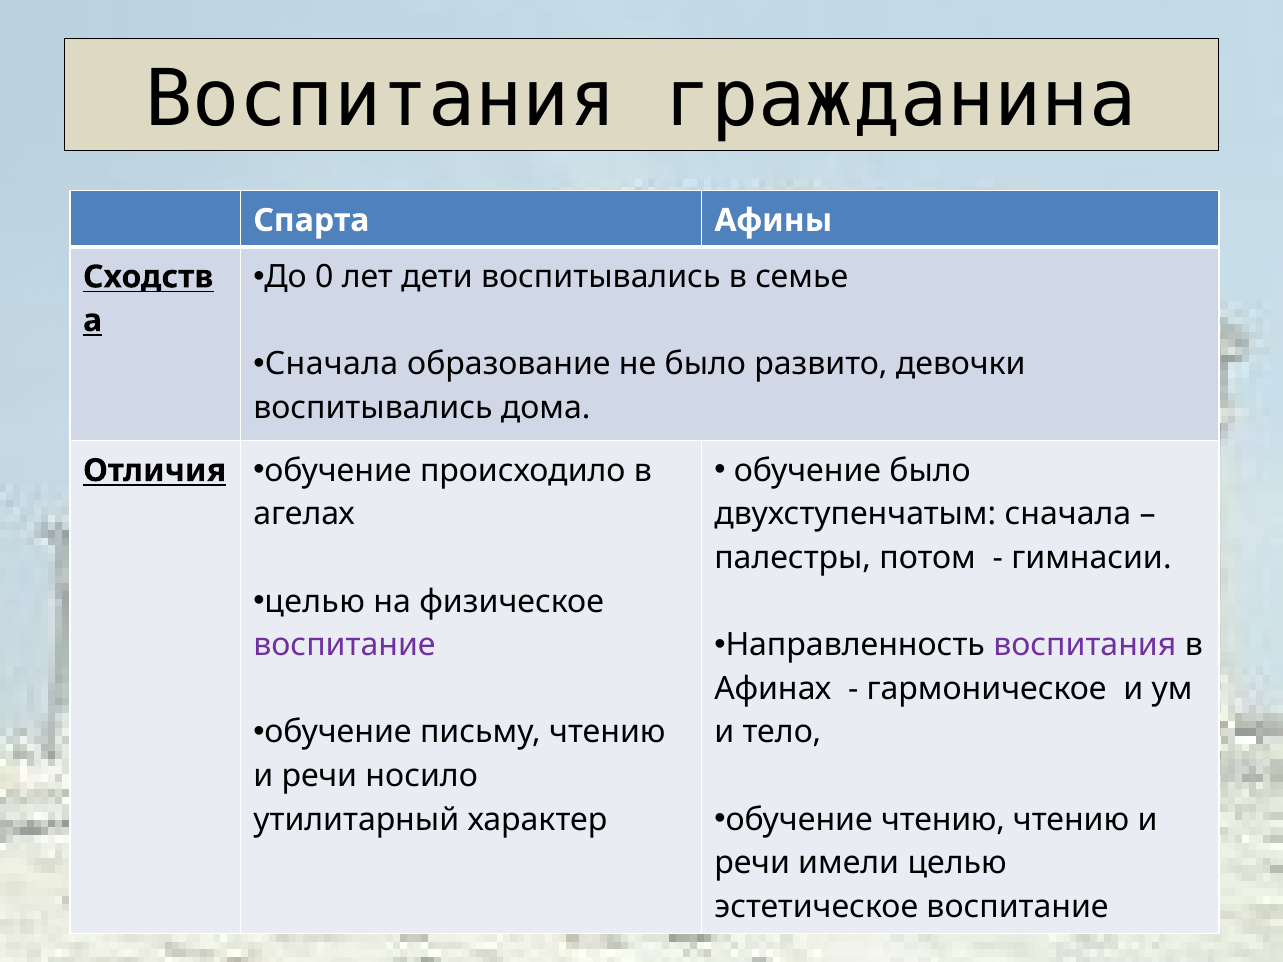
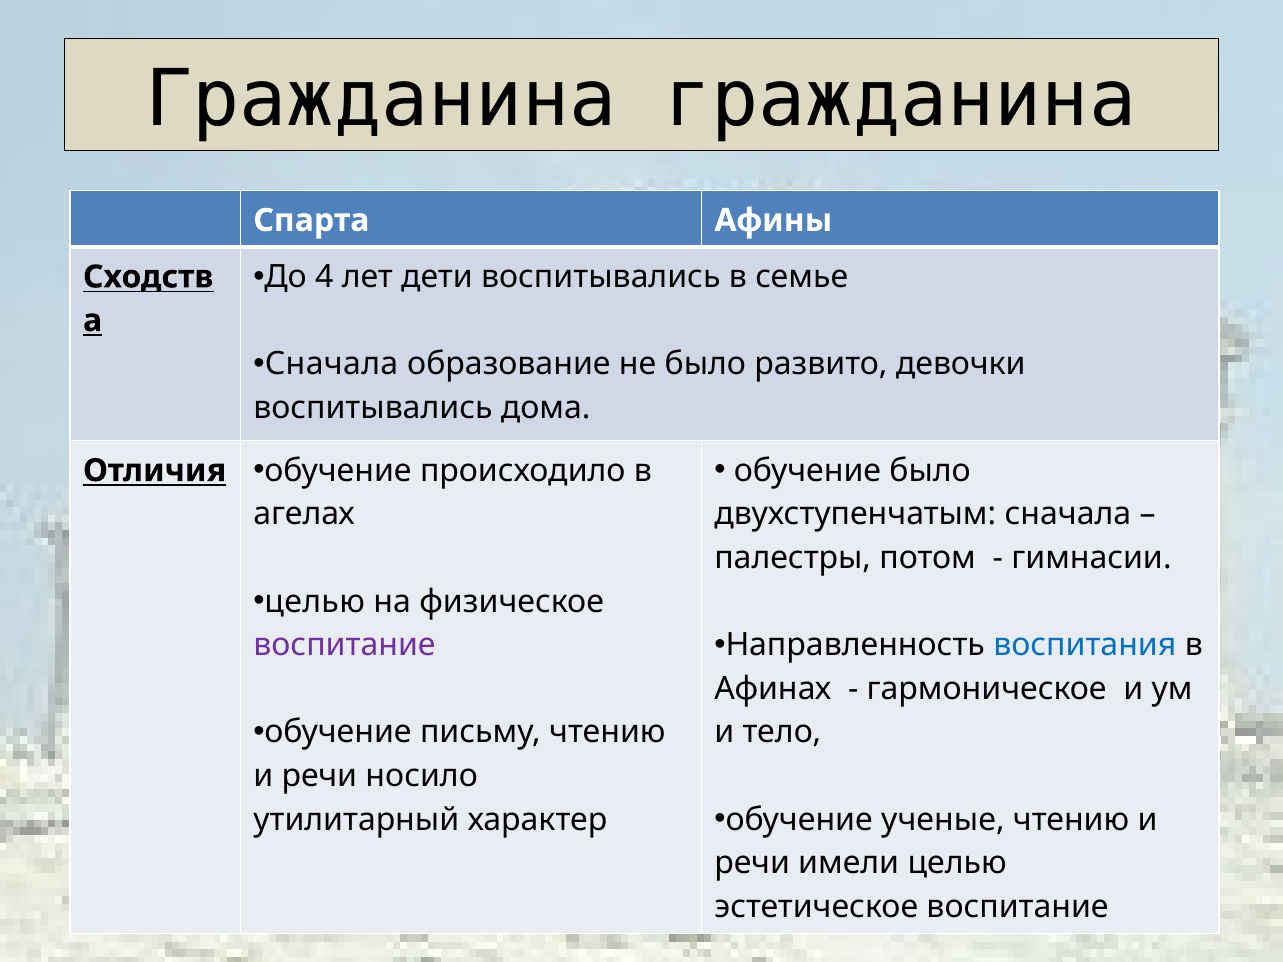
Воспитания at (381, 100): Воспитания -> Гражданина
0: 0 -> 4
воспитания at (1085, 645) colour: purple -> blue
обучение чтению: чтению -> ученые
